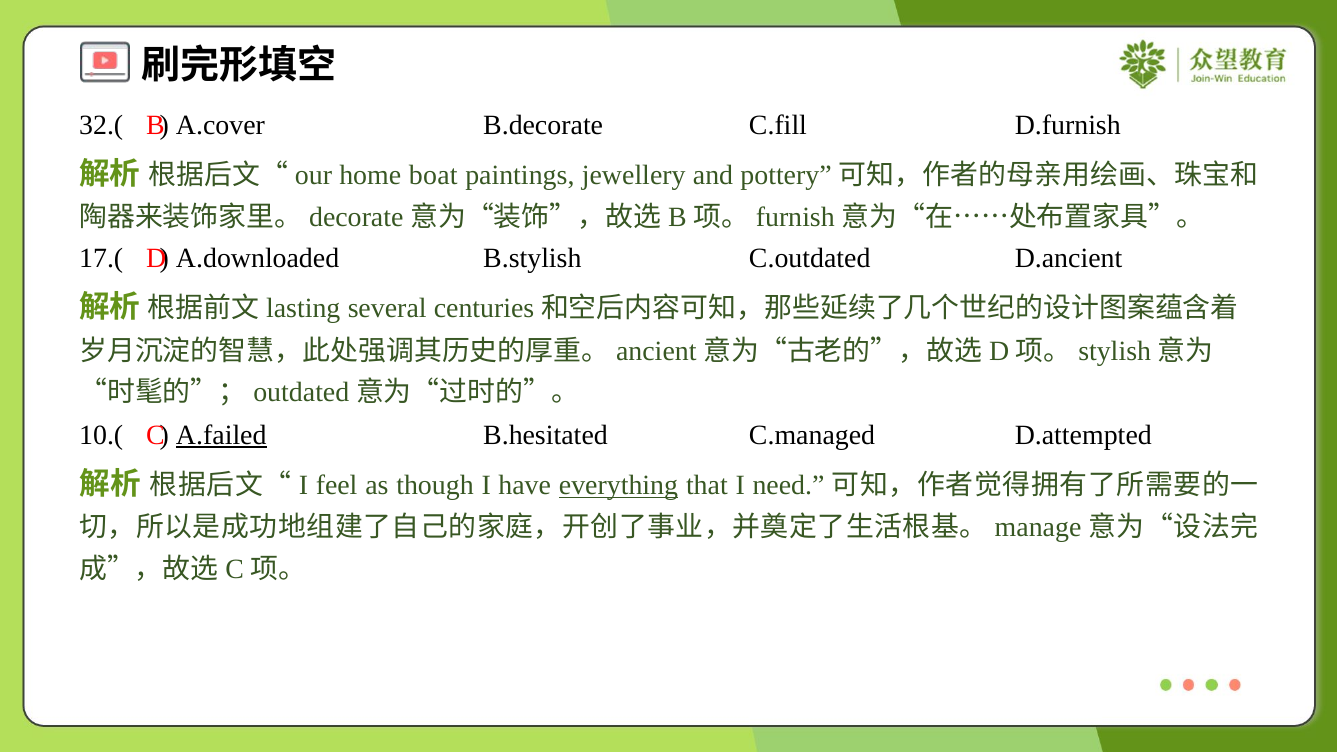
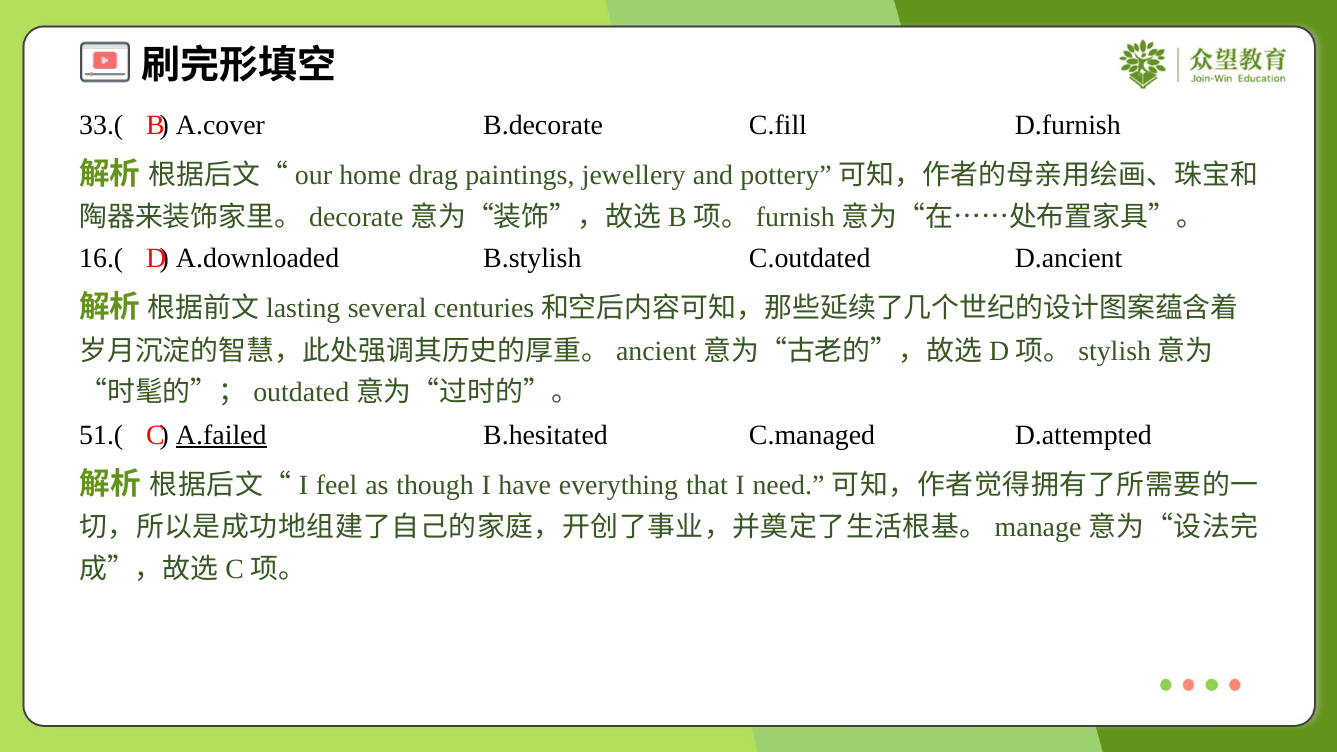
32.(: 32.( -> 33.(
boat: boat -> drag
17.(: 17.( -> 16.(
10.(: 10.( -> 51.(
everything underline: present -> none
